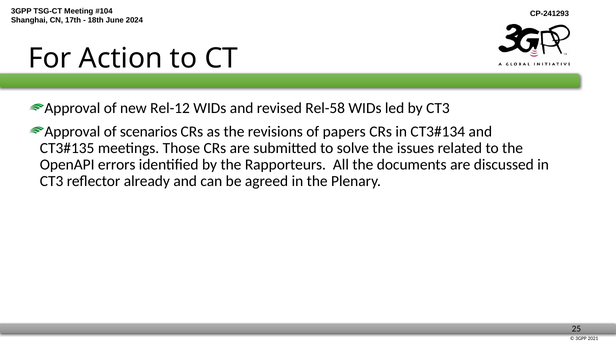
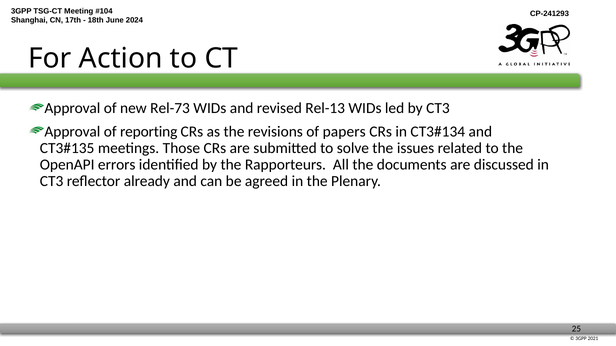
Rel-12: Rel-12 -> Rel-73
Rel-58: Rel-58 -> Rel-13
scenarios: scenarios -> reporting
